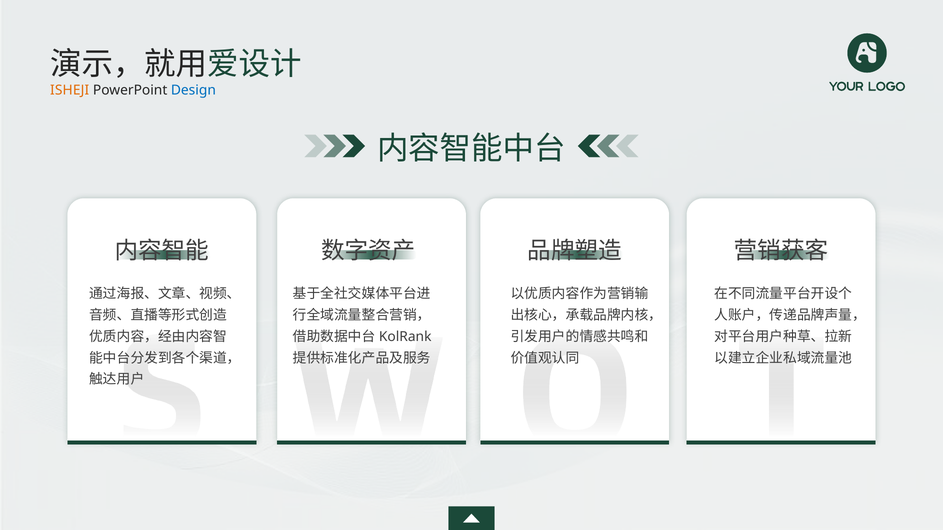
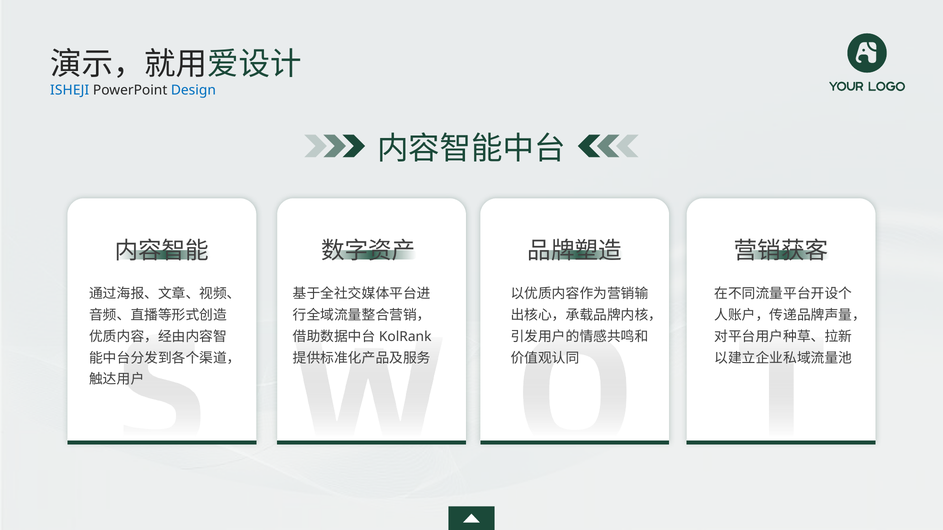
ISHEJI colour: orange -> blue
